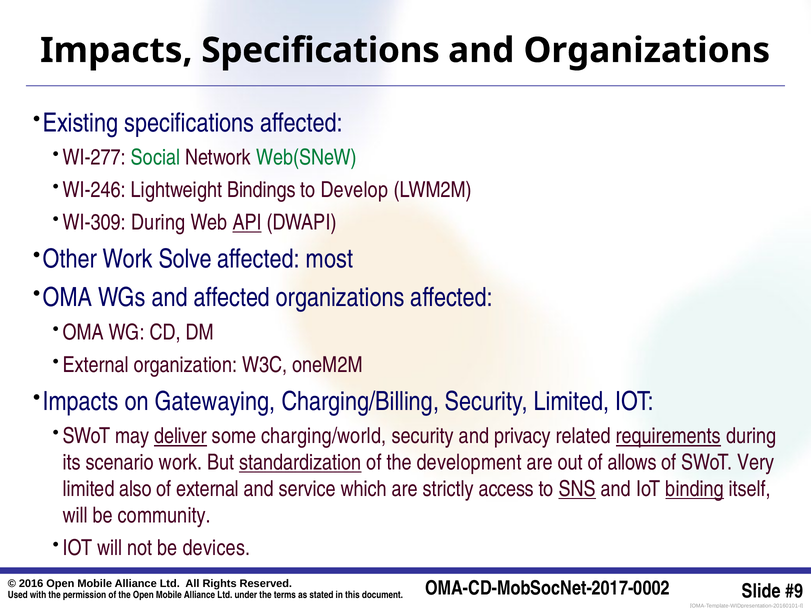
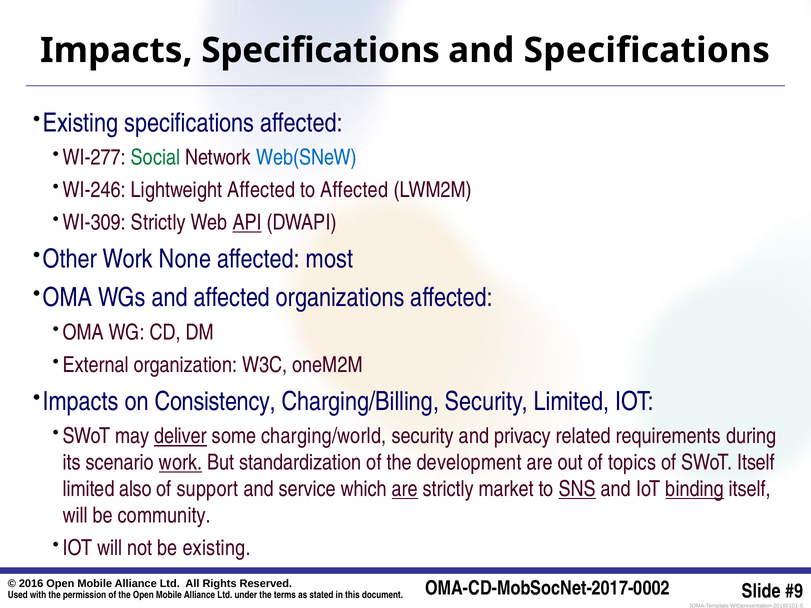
and Organizations: Organizations -> Specifications
Web(SNeW colour: green -> blue
Lightweight Bindings: Bindings -> Affected
to Develop: Develop -> Affected
WI-309 During: During -> Strictly
Solve: Solve -> None
Gatewaying: Gatewaying -> Consistency
requirements underline: present -> none
work at (181, 463) underline: none -> present
standardization underline: present -> none
allows: allows -> topics
SWoT Very: Very -> Itself
of external: external -> support
are at (405, 489) underline: none -> present
access: access -> market
be devices: devices -> existing
